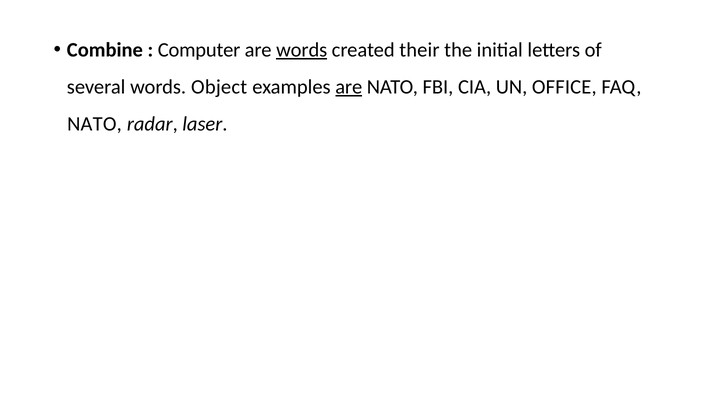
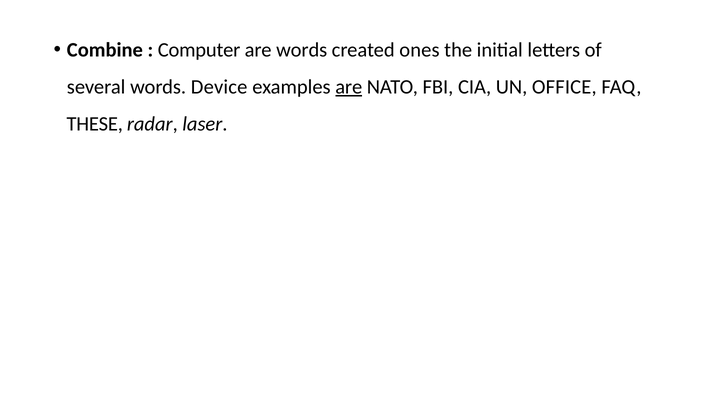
words at (302, 50) underline: present -> none
their: their -> ones
Object: Object -> Device
NATO at (94, 124): NATO -> THESE
